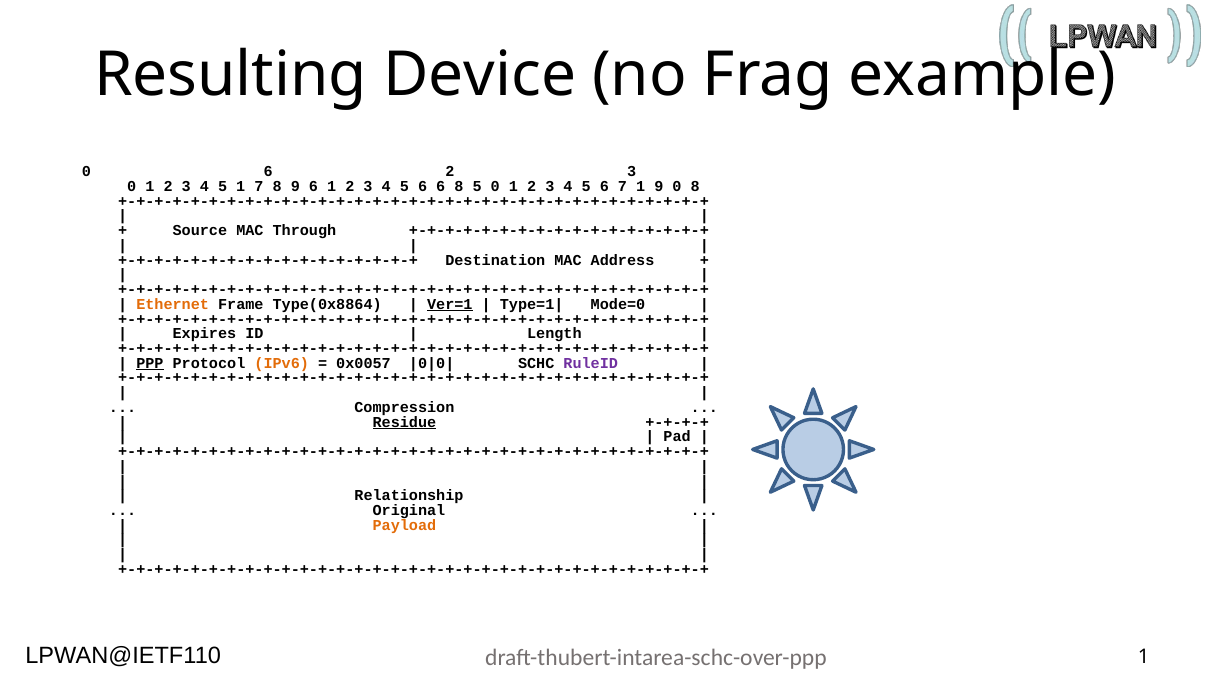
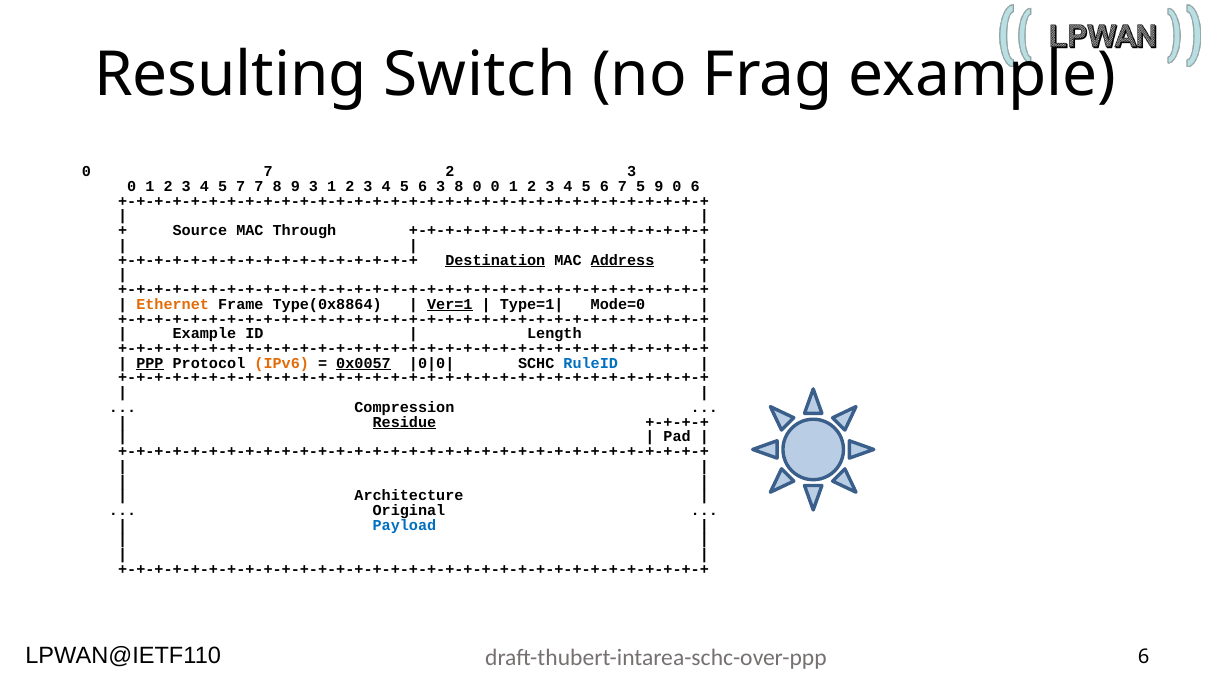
Device: Device -> Switch
0 6: 6 -> 7
5 1: 1 -> 7
9 6: 6 -> 3
6 6: 6 -> 3
8 5: 5 -> 0
7 1: 1 -> 5
0 8: 8 -> 6
Destination underline: none -> present
Address underline: none -> present
Expires at (204, 334): Expires -> Example
0x0057 underline: none -> present
RuleID colour: purple -> blue
Relationship: Relationship -> Architecture
Payload colour: orange -> blue
1 at (1144, 657): 1 -> 6
